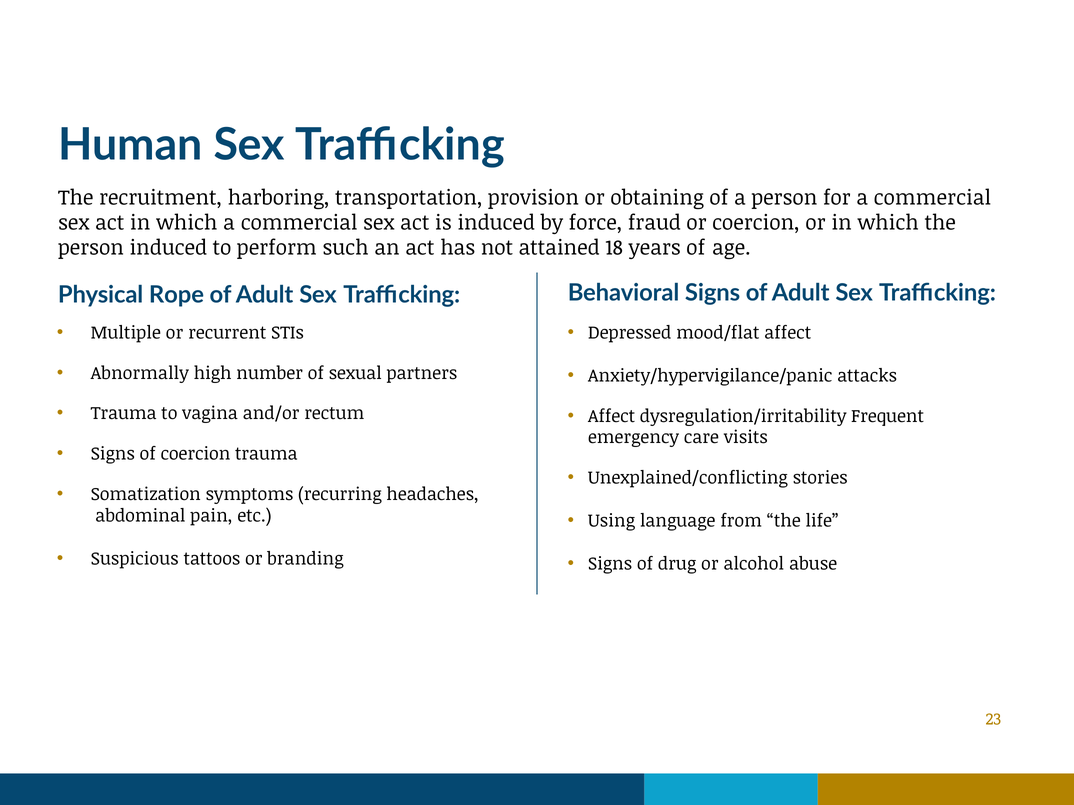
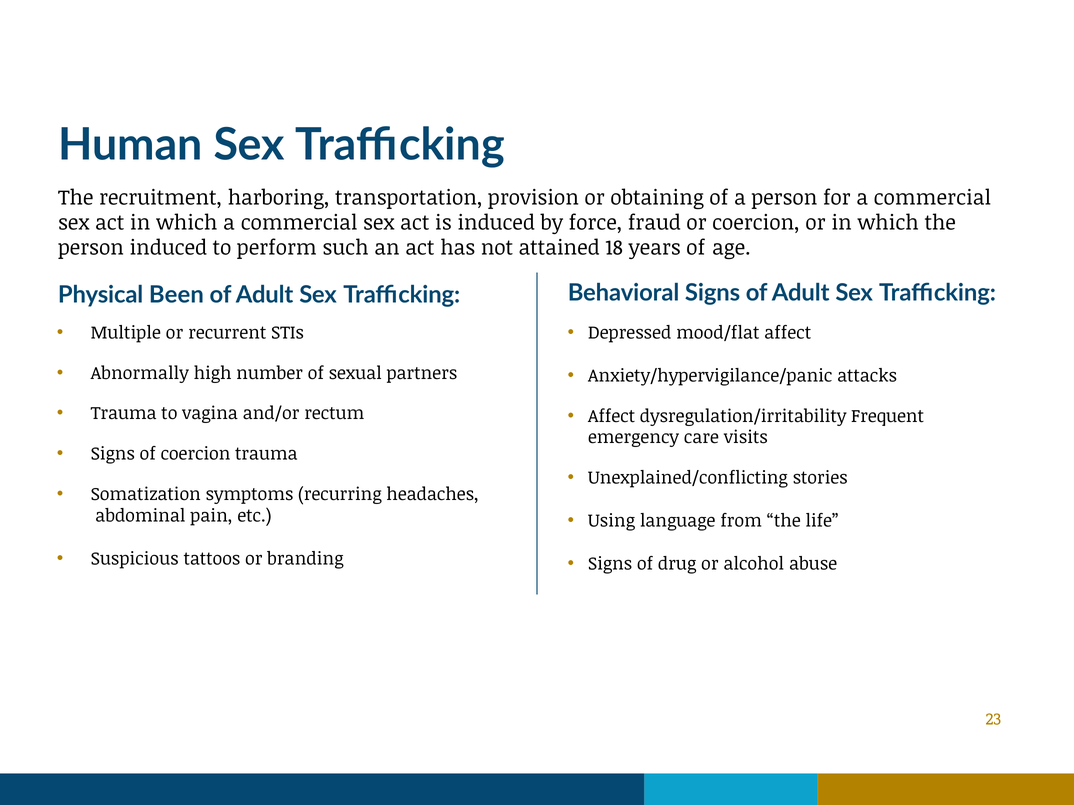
Rope: Rope -> Been
